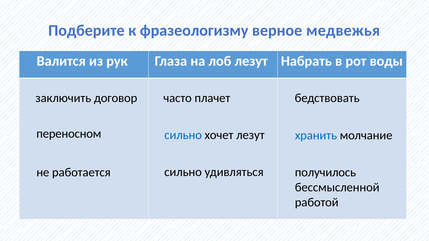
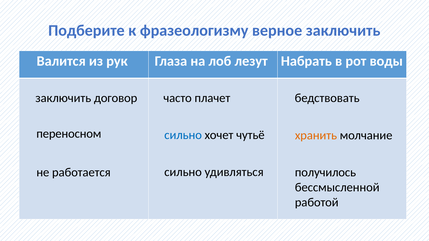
верное медвежья: медвежья -> заключить
хочет лезут: лезут -> чутьё
хранить colour: blue -> orange
